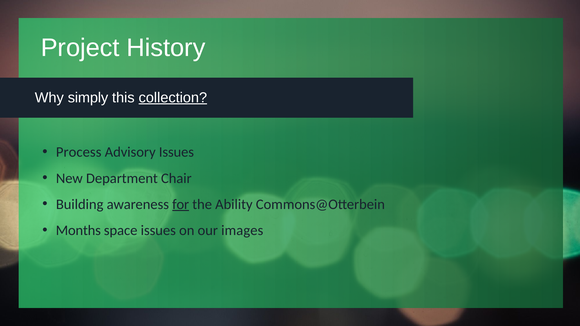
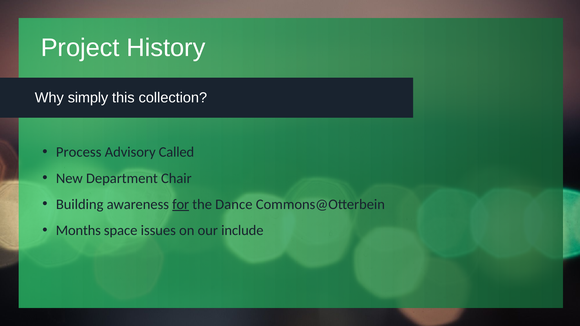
collection underline: present -> none
Advisory Issues: Issues -> Called
Ability: Ability -> Dance
images: images -> include
